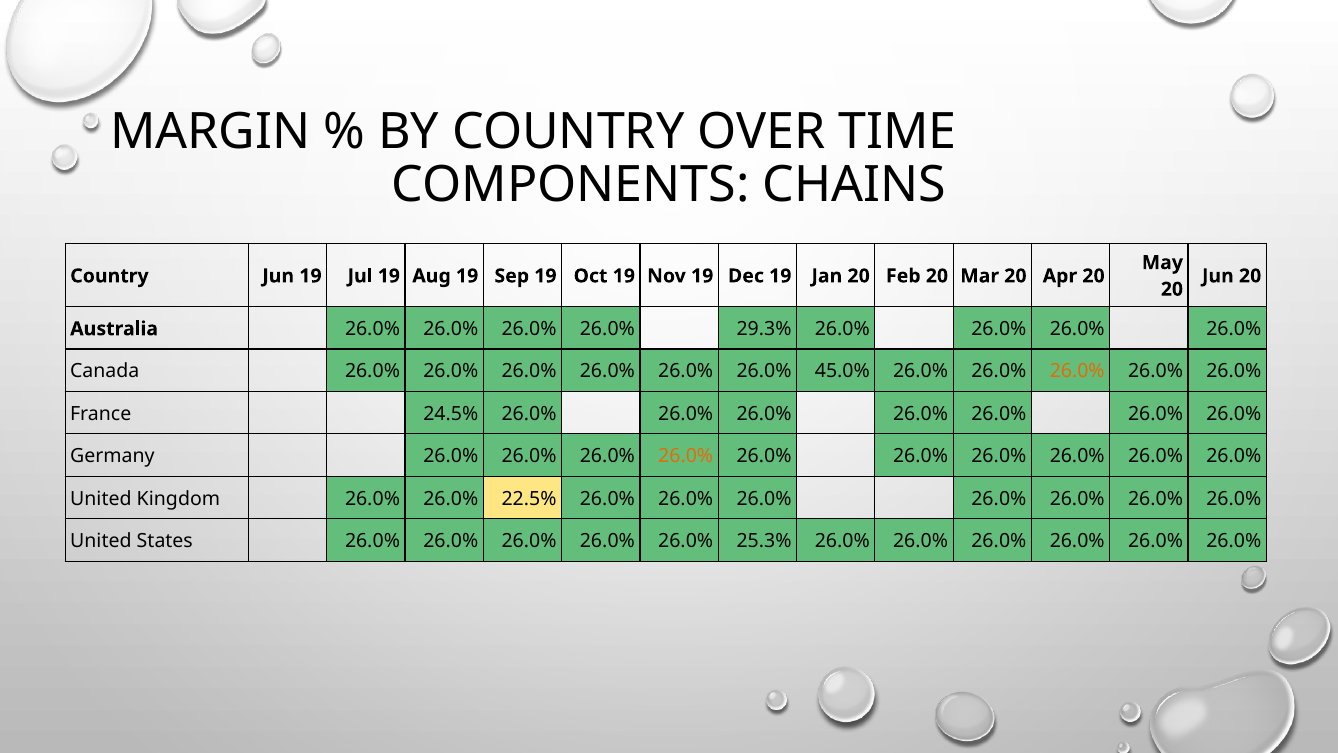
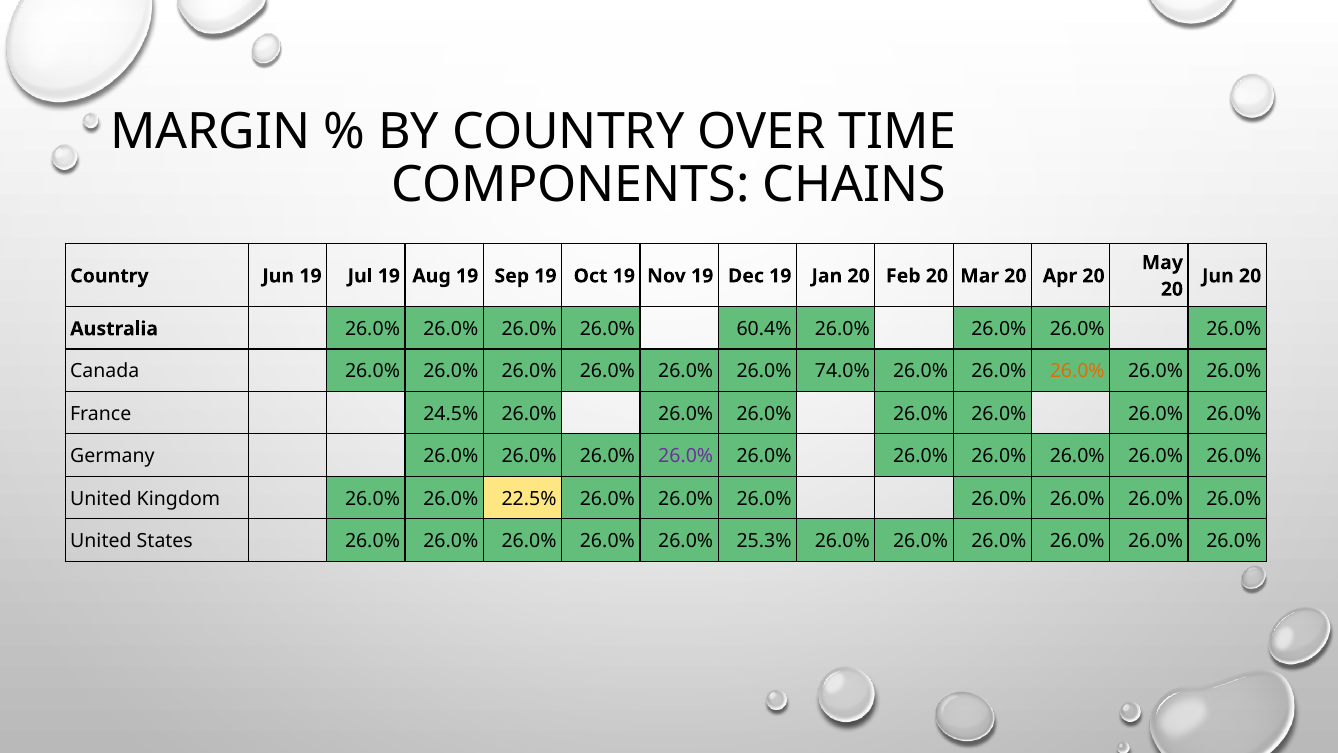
29.3%: 29.3% -> 60.4%
45.0%: 45.0% -> 74.0%
26.0% at (686, 456) colour: orange -> purple
